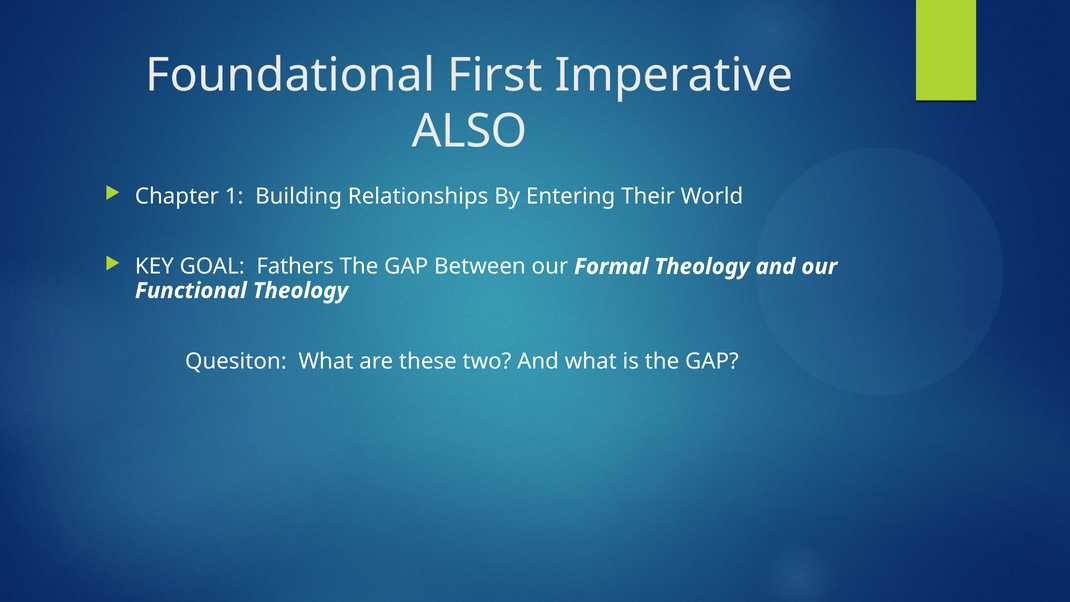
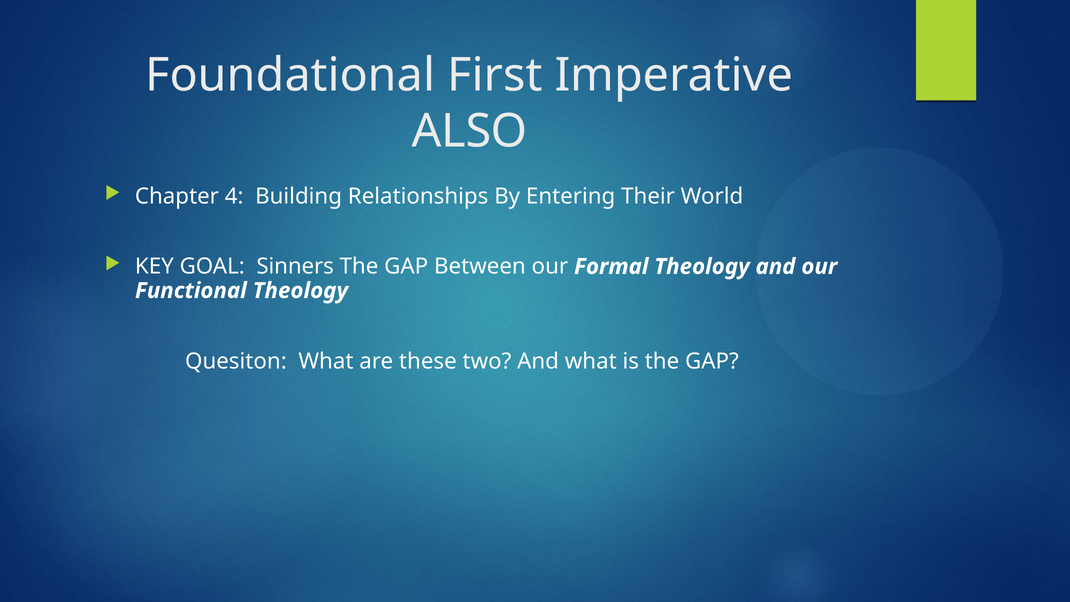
1: 1 -> 4
Fathers: Fathers -> Sinners
